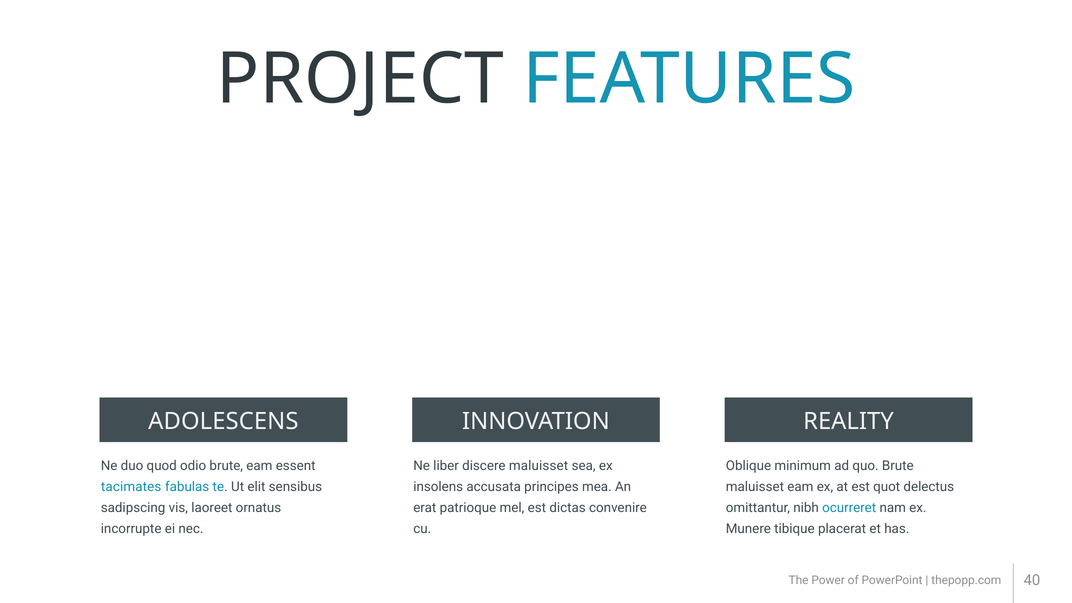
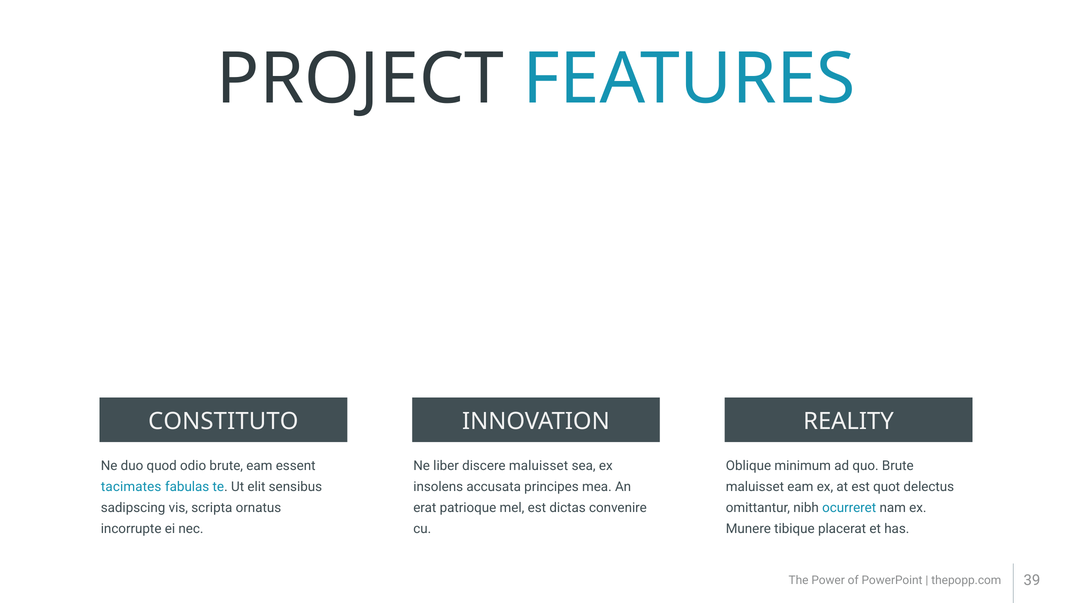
ADOLESCENS: ADOLESCENS -> CONSTITUTO
laoreet: laoreet -> scripta
40: 40 -> 39
